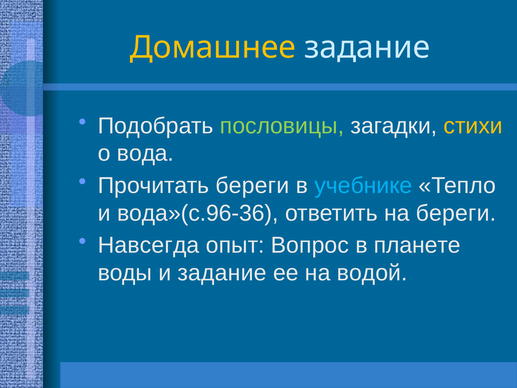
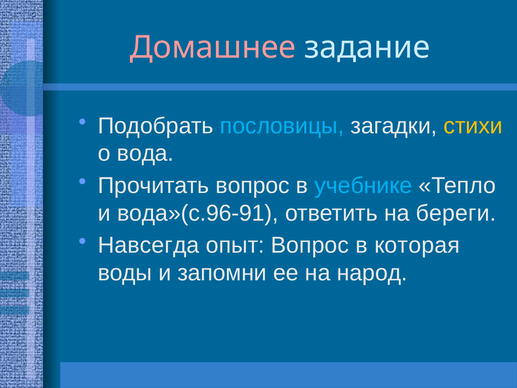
Домашнее colour: yellow -> pink
пословицы colour: light green -> light blue
Прочитать береги: береги -> вопрос
вода»(с.96-36: вода»(с.96-36 -> вода»(с.96-91
планете: планете -> которая
и задание: задание -> запомни
водой: водой -> народ
